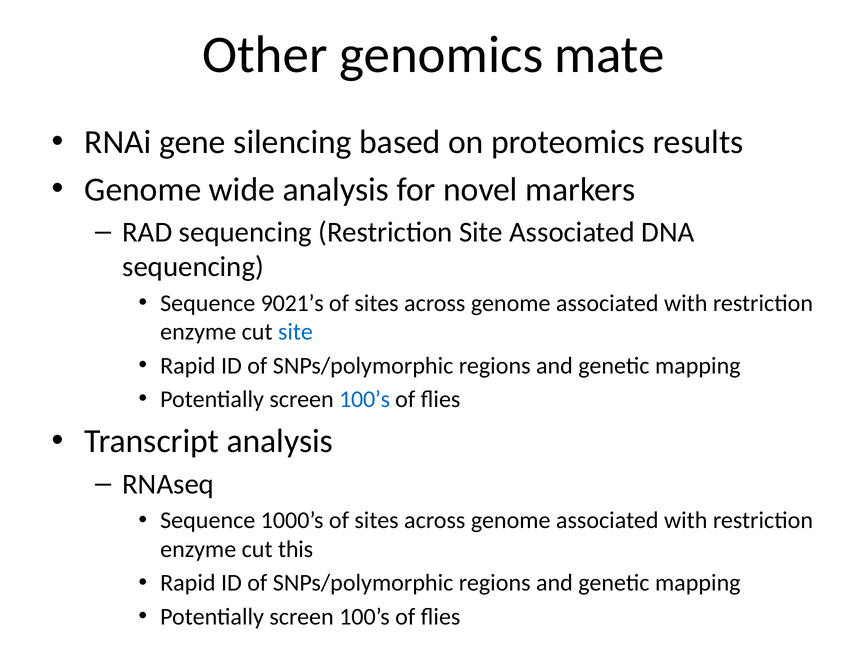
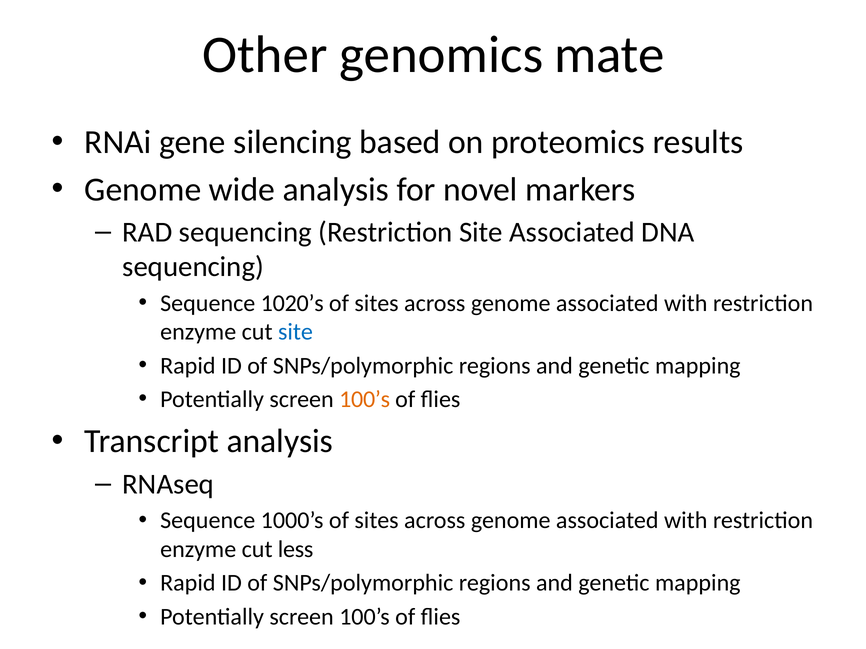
9021’s: 9021’s -> 1020’s
100’s at (365, 400) colour: blue -> orange
this: this -> less
